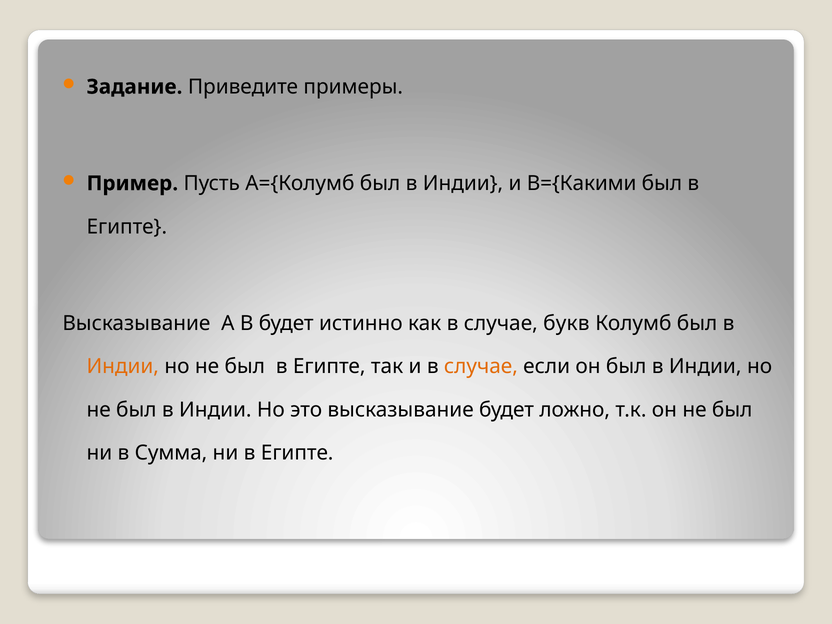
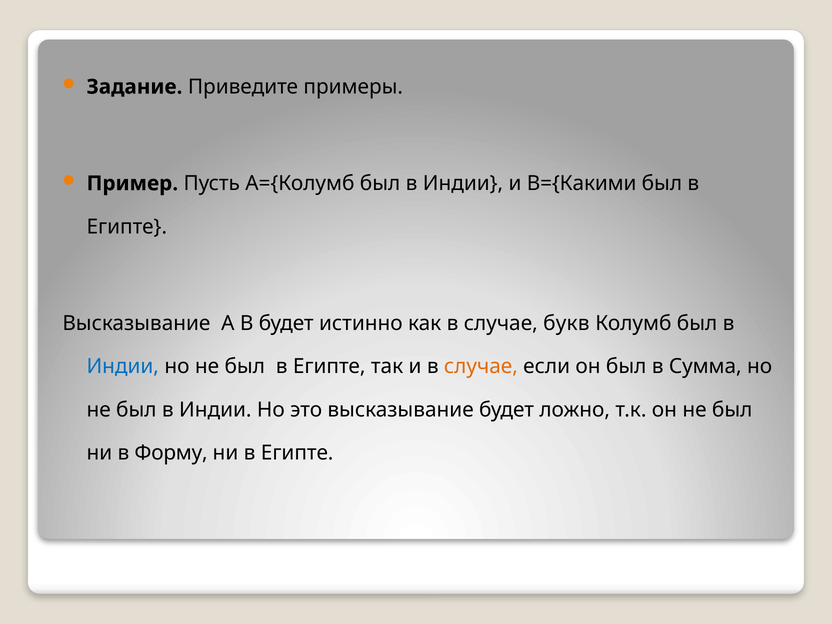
Индии at (123, 366) colour: orange -> blue
он был в Индии: Индии -> Сумма
Сумма: Сумма -> Форму
